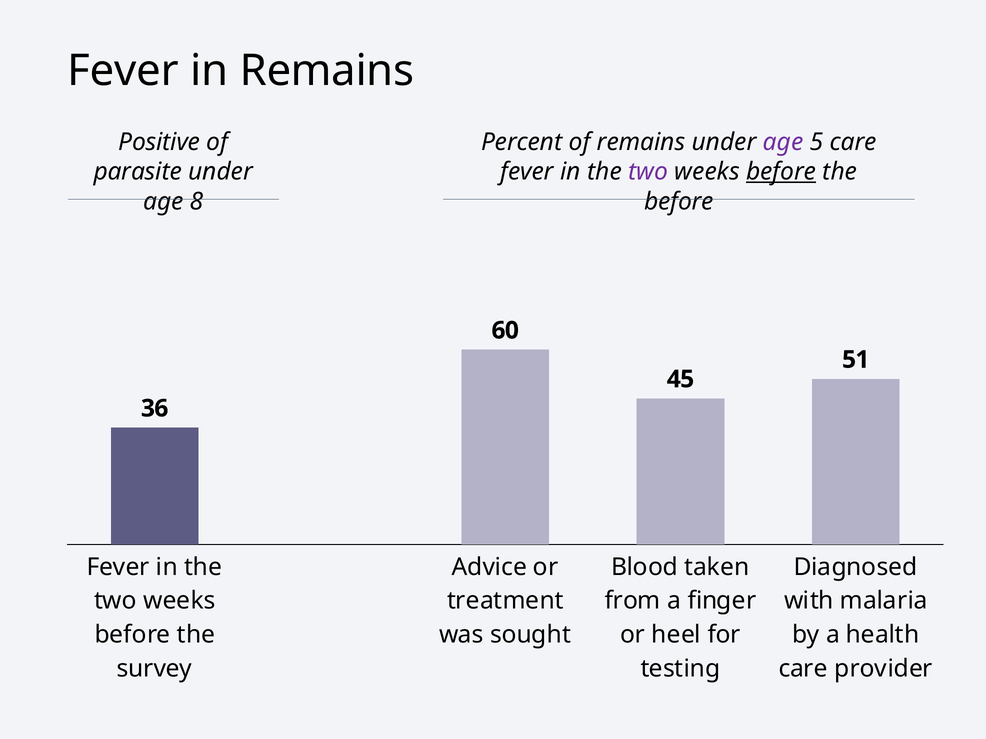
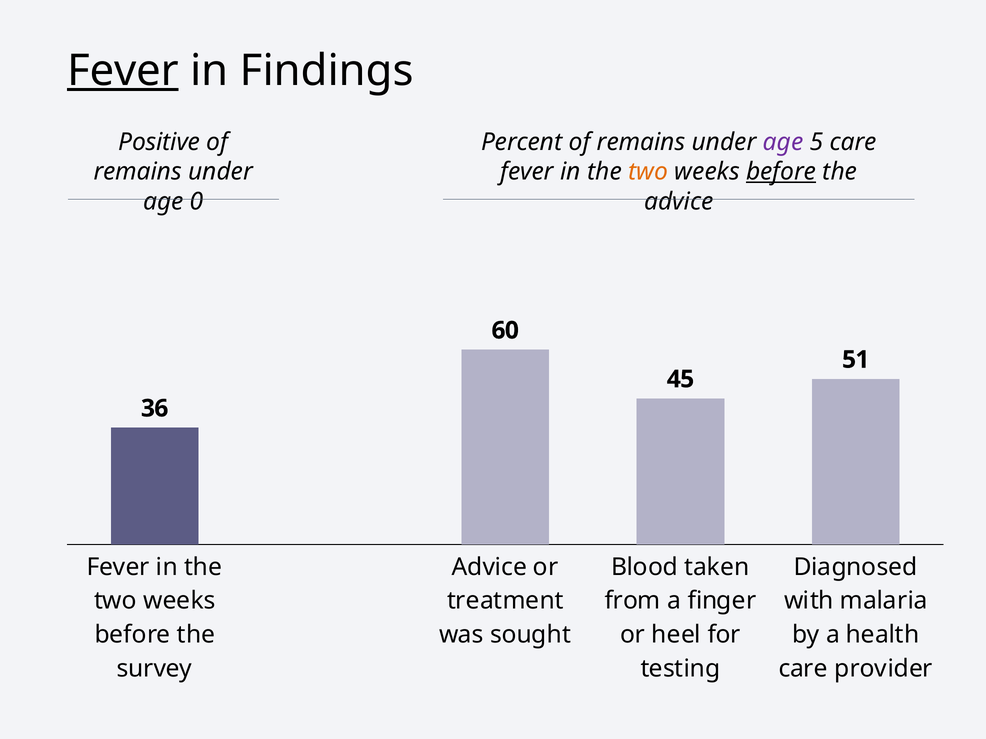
Fever at (123, 71) underline: none -> present
in Remains: Remains -> Findings
parasite at (138, 172): parasite -> remains
two at (648, 172) colour: purple -> orange
8: 8 -> 0
before at (679, 202): before -> advice
